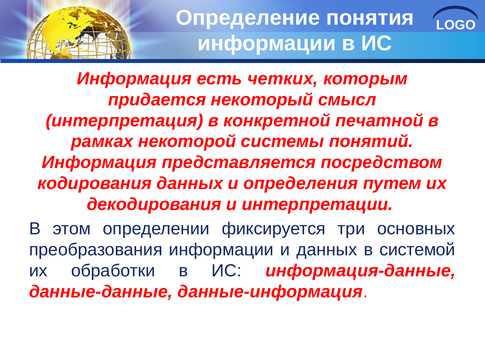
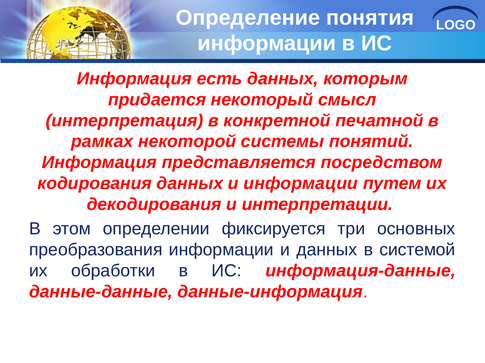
есть четких: четких -> данных
и определения: определения -> информации
